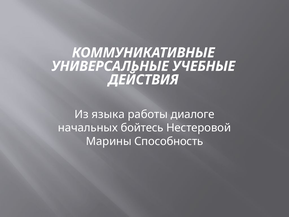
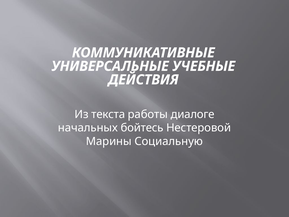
языка: языка -> текста
Способность: Способность -> Социальную
